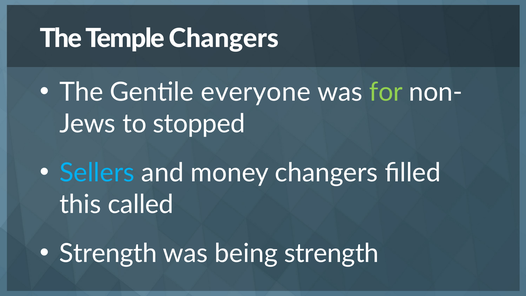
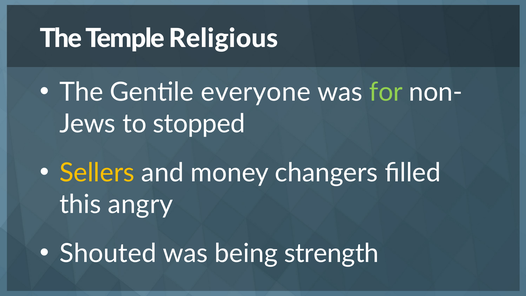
Temple Changers: Changers -> Religious
Sellers colour: light blue -> yellow
called: called -> angry
Strength at (108, 254): Strength -> Shouted
